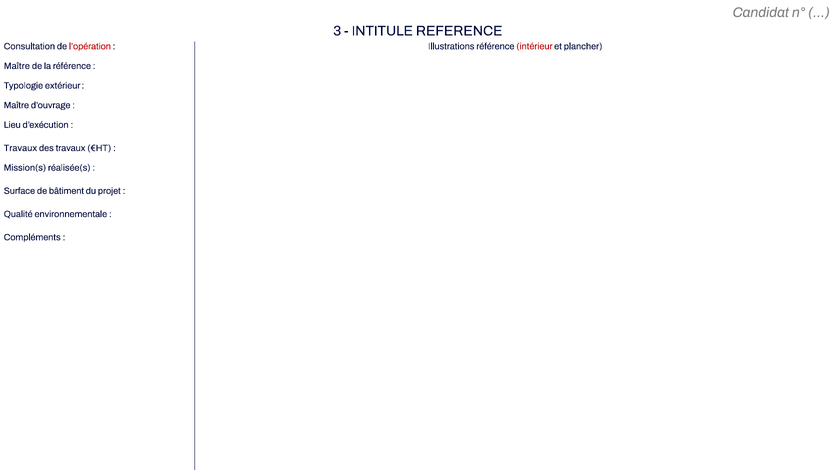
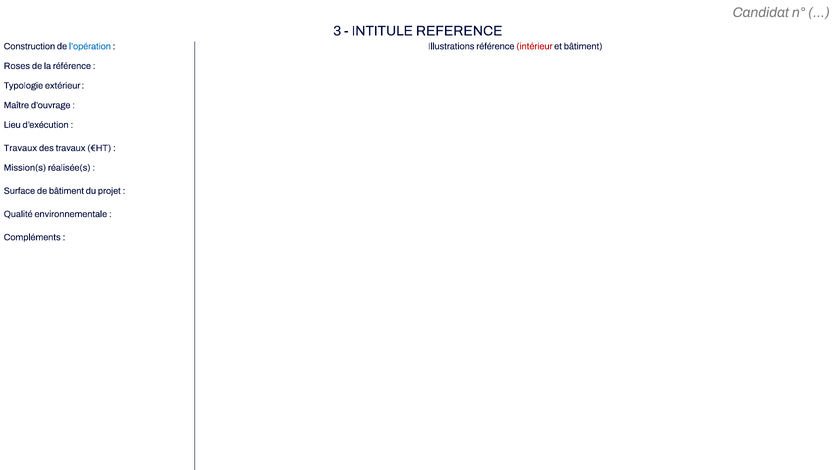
Consultation: Consultation -> Construction
l’opération colour: red -> blue
et plancher: plancher -> bâtiment
Maître at (17, 66): Maître -> Roses
